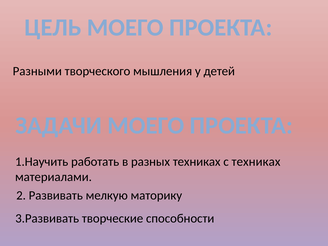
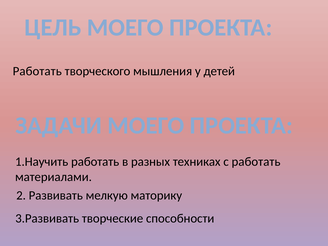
Разными at (37, 71): Разными -> Работать
с техниках: техниках -> работать
